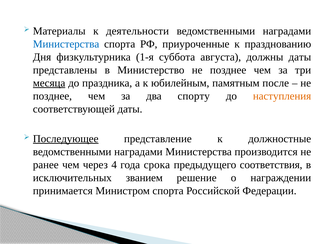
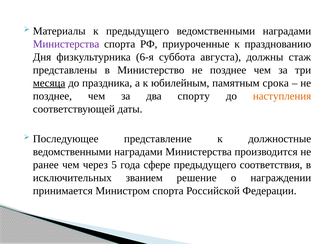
к деятельности: деятельности -> предыдущего
Министерства at (66, 44) colour: blue -> purple
1-я: 1-я -> 6-я
должны даты: даты -> стаж
после: после -> срока
Последующее underline: present -> none
4: 4 -> 5
срока: срока -> сфере
